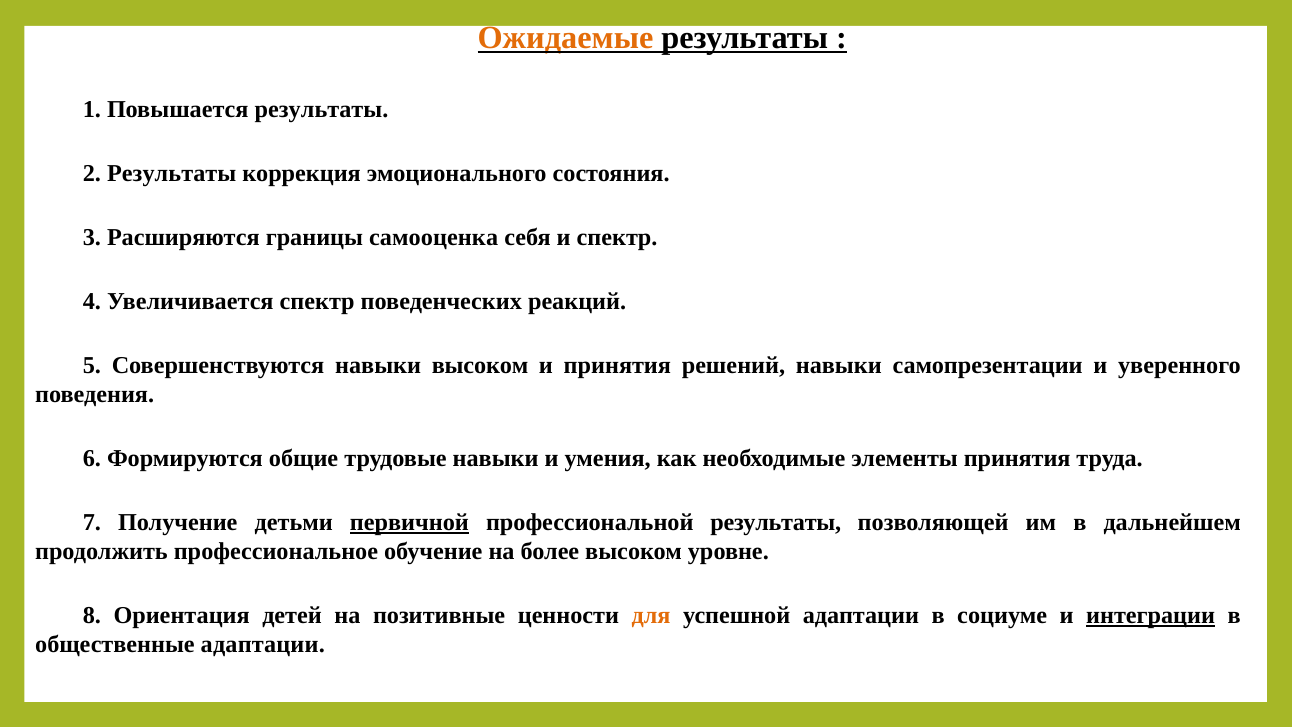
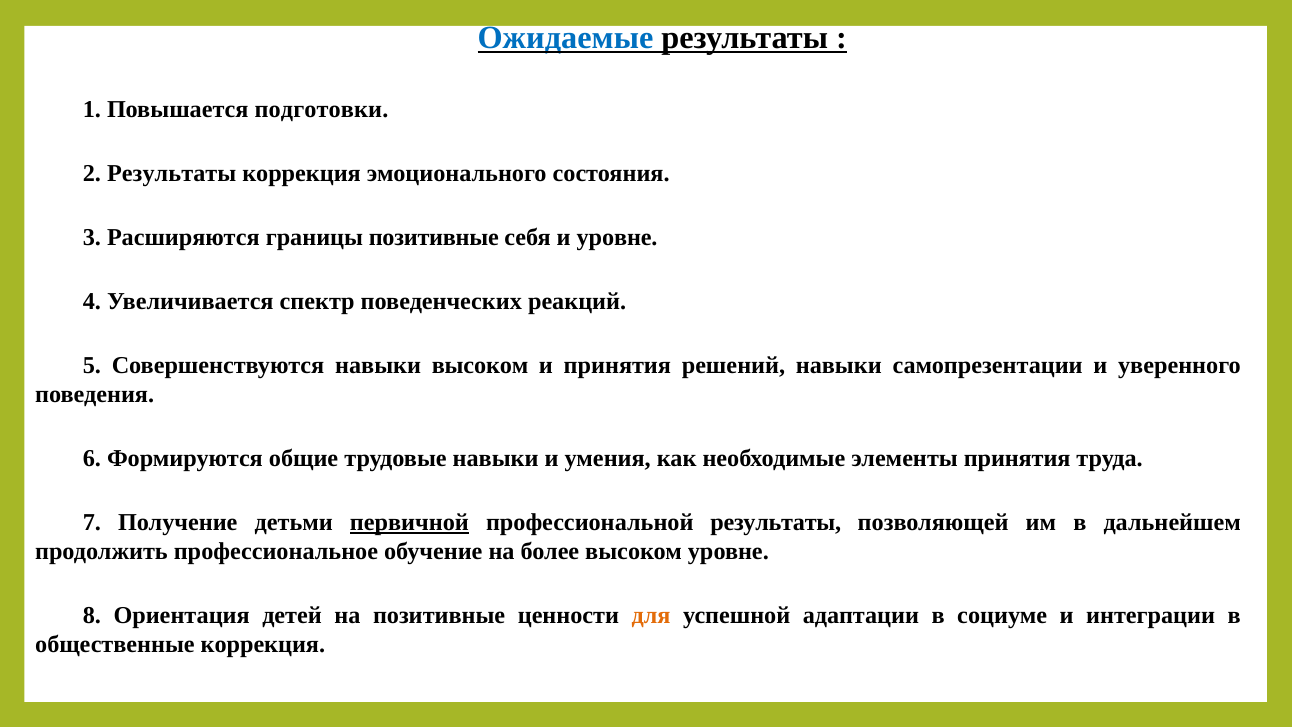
Ожидаемые colour: orange -> blue
Повышается результаты: результаты -> подготовки
границы самооценка: самооценка -> позитивные
и спектр: спектр -> уровне
интеграции underline: present -> none
общественные адаптации: адаптации -> коррекция
